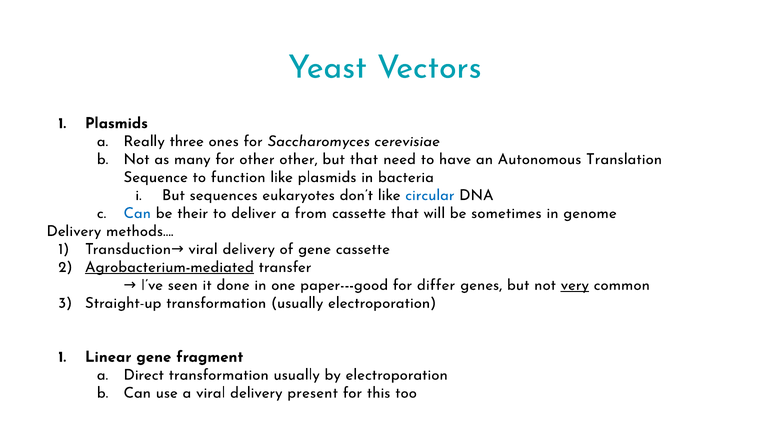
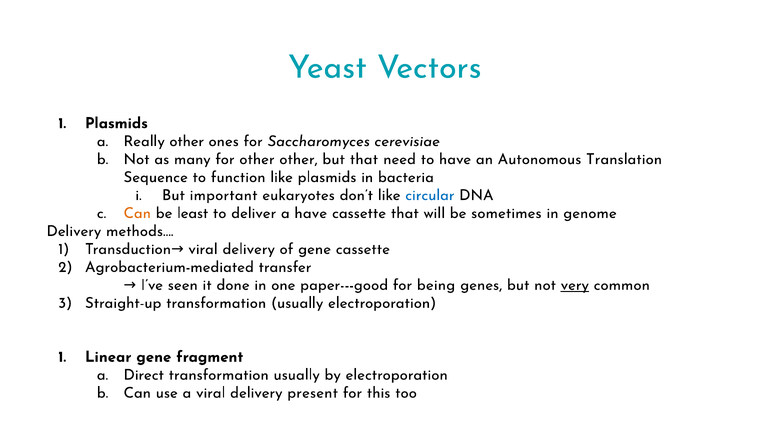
Really three: three -> other
sequences: sequences -> important
Can at (137, 213) colour: blue -> orange
their: their -> least
a from: from -> have
Agrobacterium-mediated underline: present -> none
differ: differ -> being
